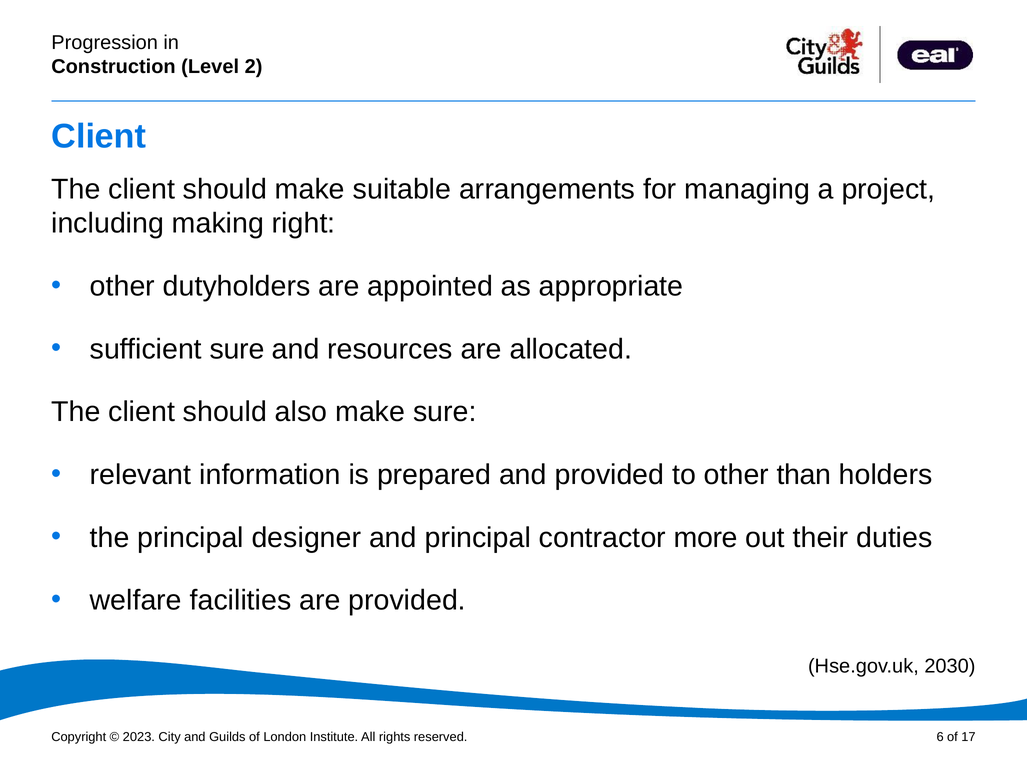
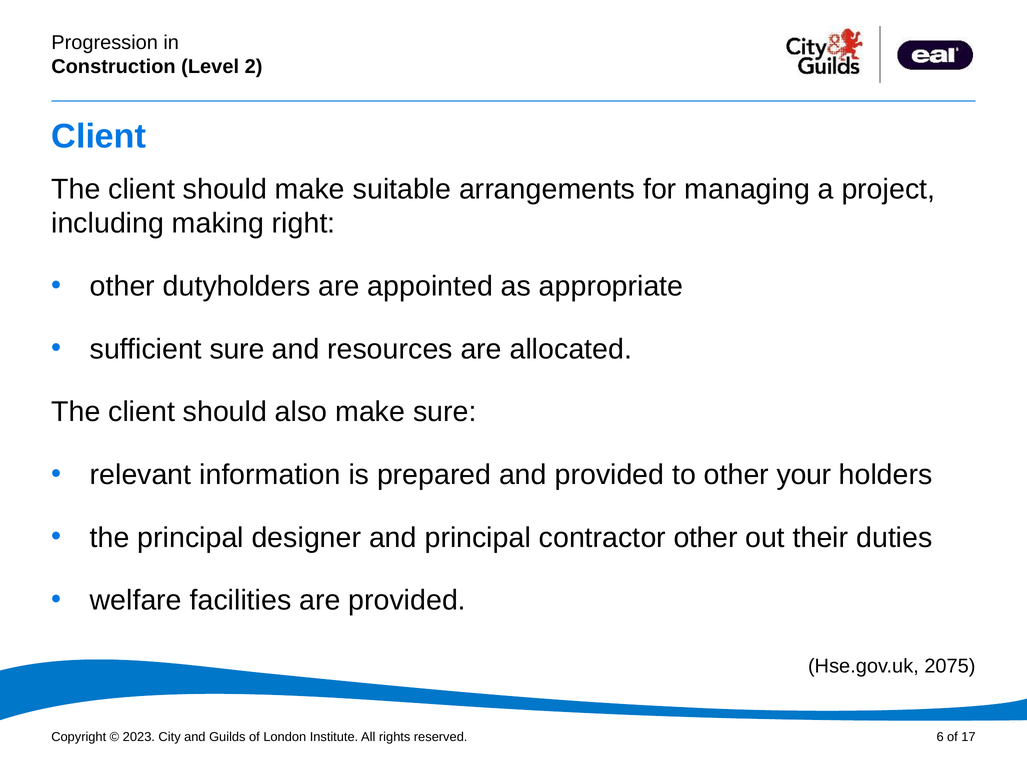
than: than -> your
contractor more: more -> other
2030: 2030 -> 2075
